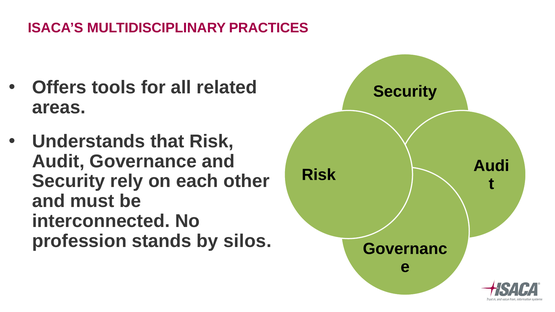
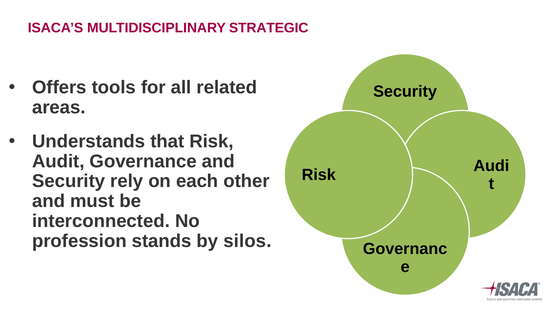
PRACTICES: PRACTICES -> STRATEGIC
